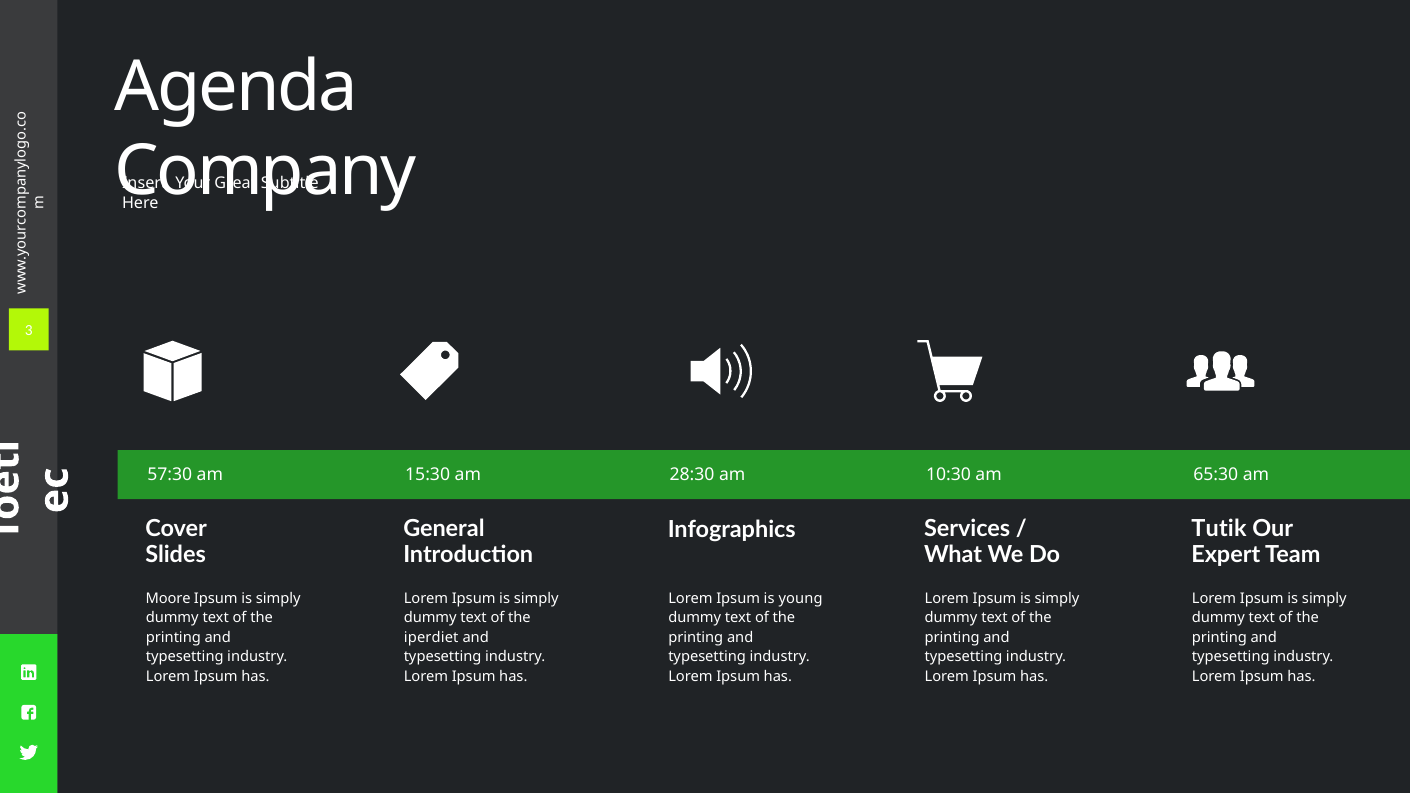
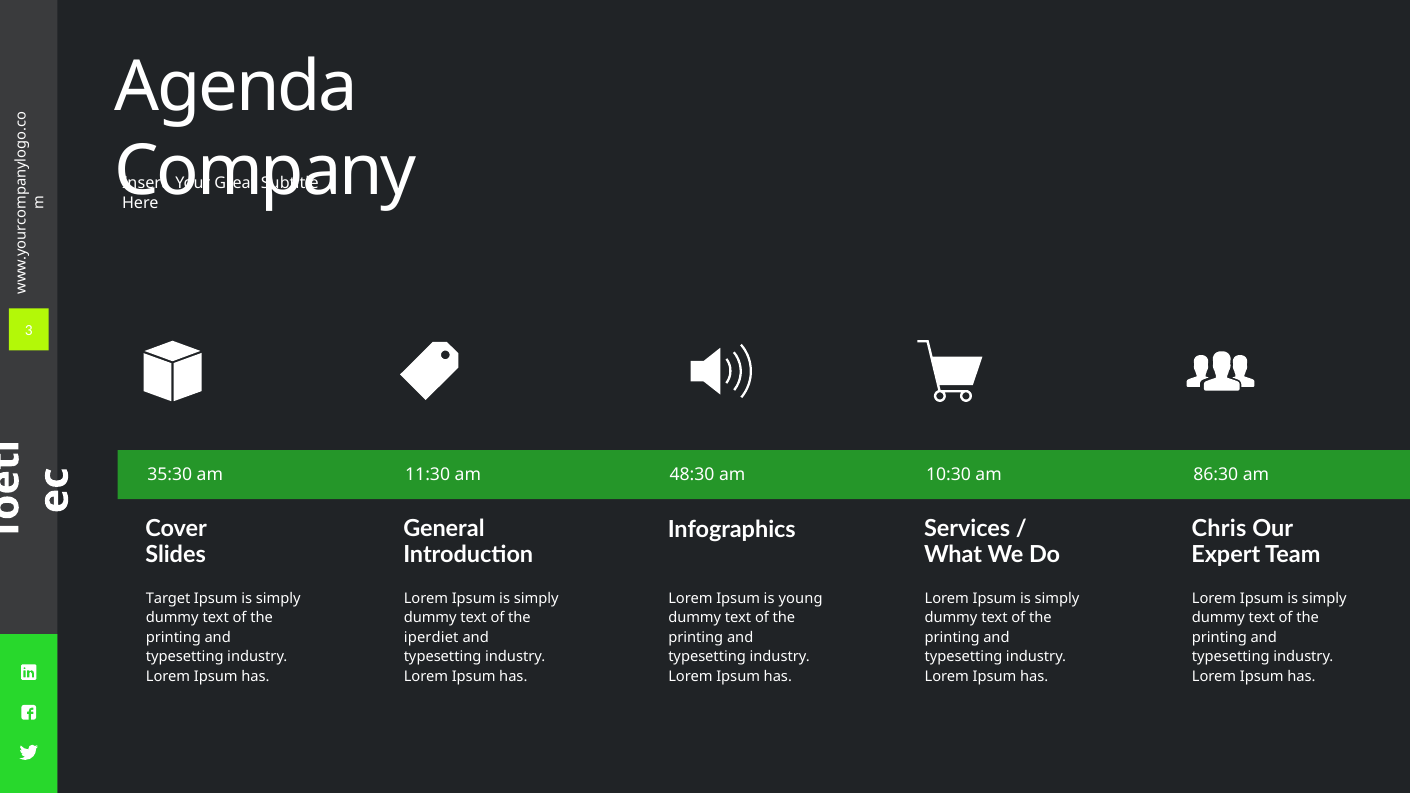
57:30: 57:30 -> 35:30
15:30: 15:30 -> 11:30
28:30: 28:30 -> 48:30
65:30: 65:30 -> 86:30
Tutik: Tutik -> Chris
Moore: Moore -> Target
